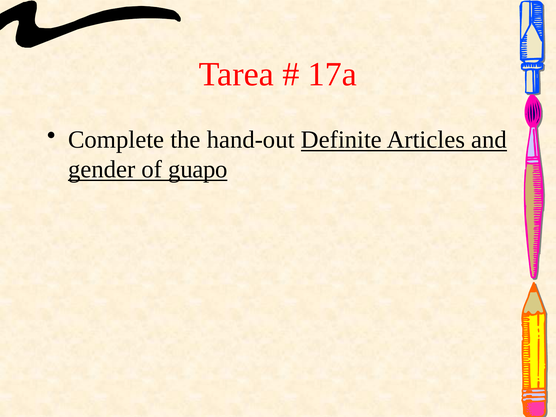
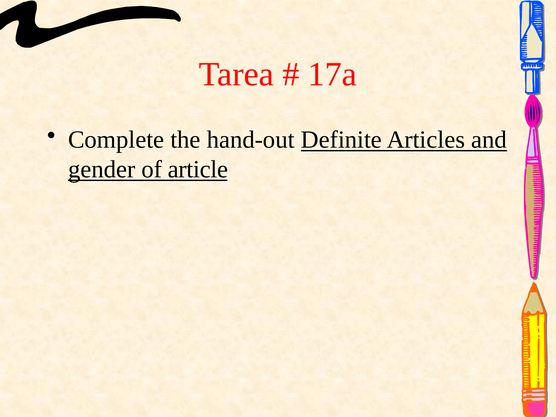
guapo: guapo -> article
